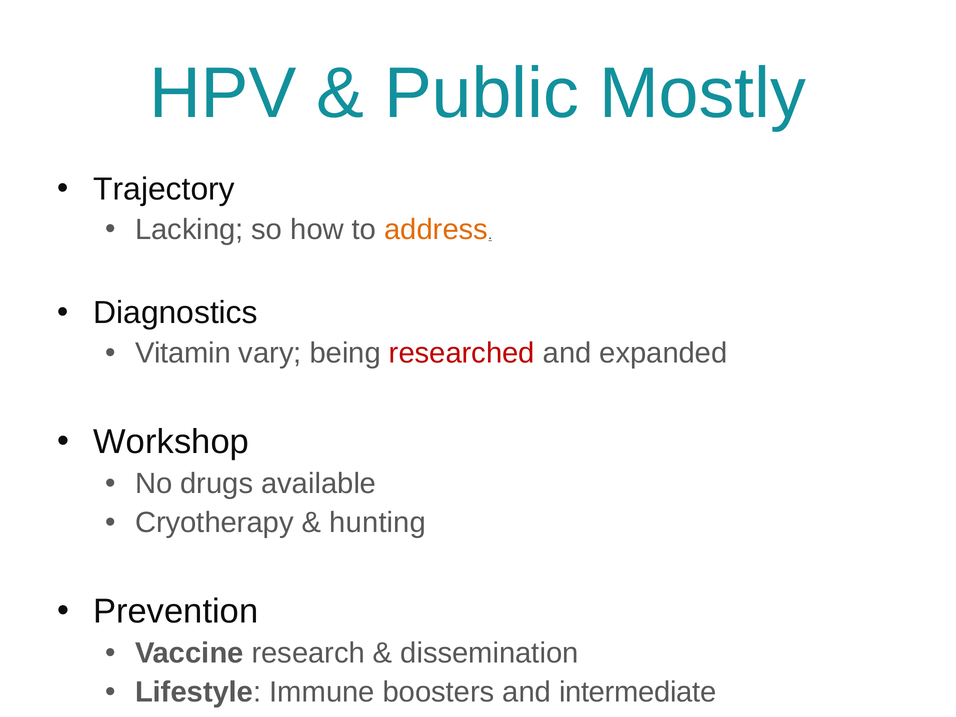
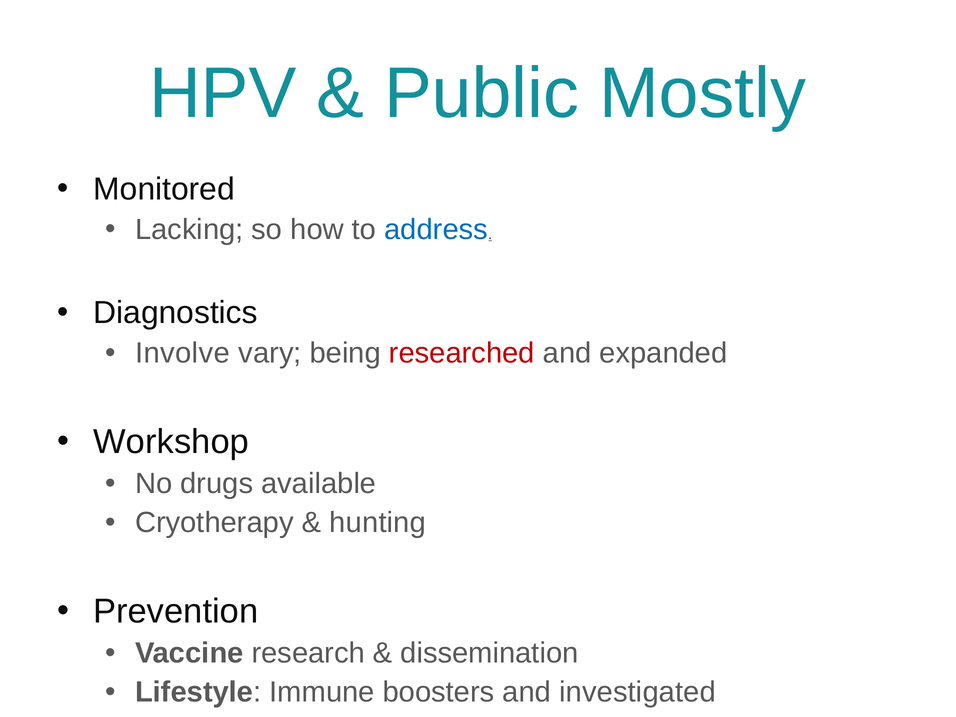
Trajectory: Trajectory -> Monitored
address colour: orange -> blue
Vitamin: Vitamin -> Involve
intermediate: intermediate -> investigated
